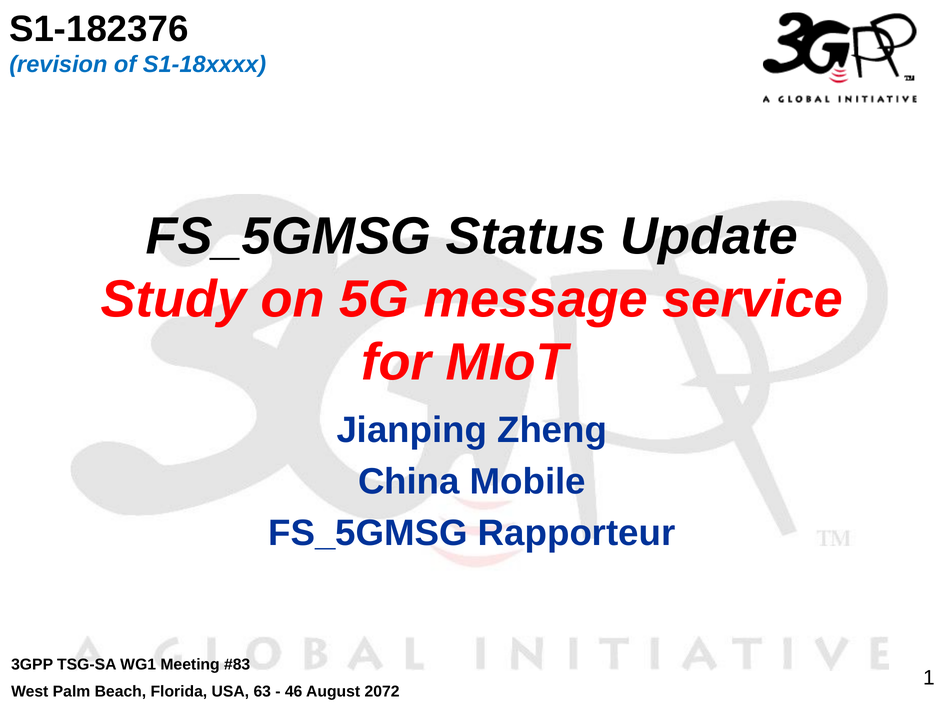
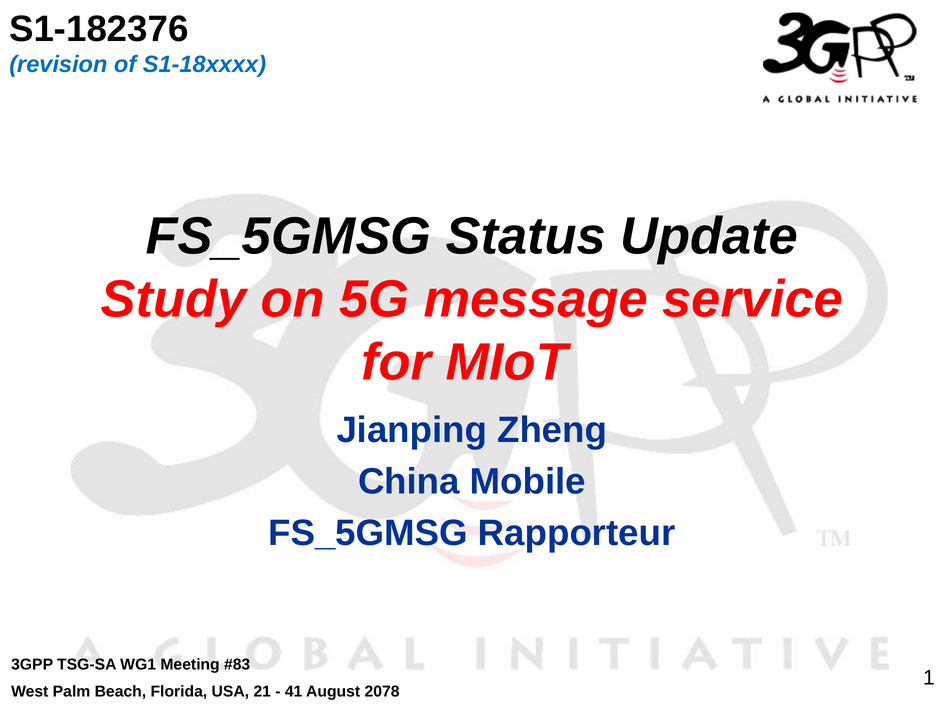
63: 63 -> 21
46: 46 -> 41
2072: 2072 -> 2078
